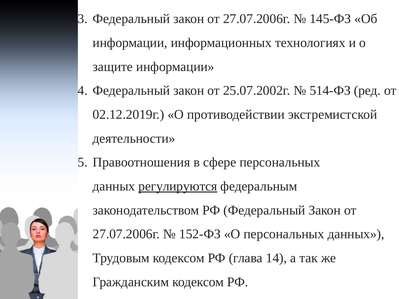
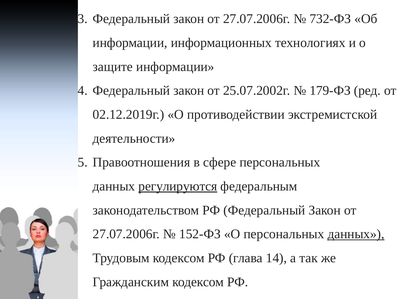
145-ФЗ: 145-ФЗ -> 732-ФЗ
514-ФЗ: 514-ФЗ -> 179-ФЗ
данных at (356, 234) underline: none -> present
